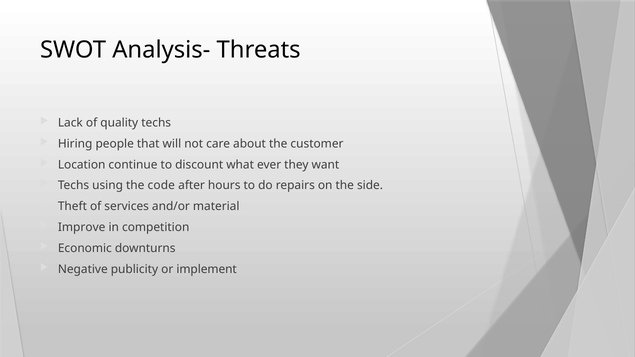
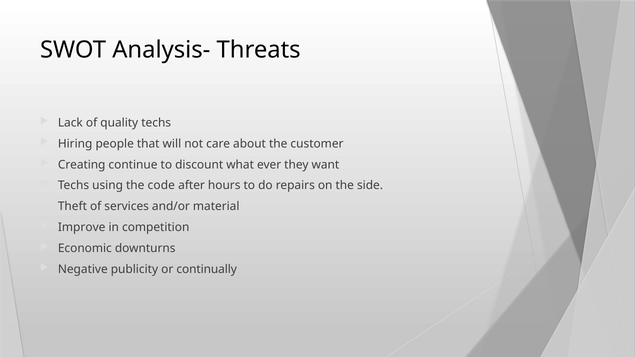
Location: Location -> Creating
implement: implement -> continually
